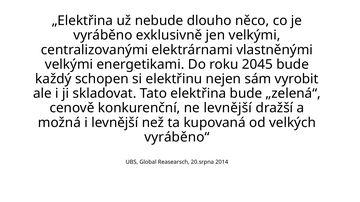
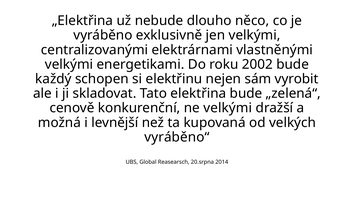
2045: 2045 -> 2002
ne levnější: levnější -> velkými
